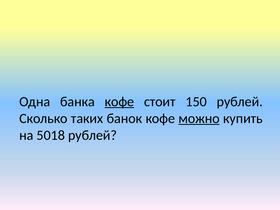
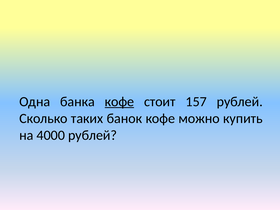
150: 150 -> 157
можно underline: present -> none
5018: 5018 -> 4000
